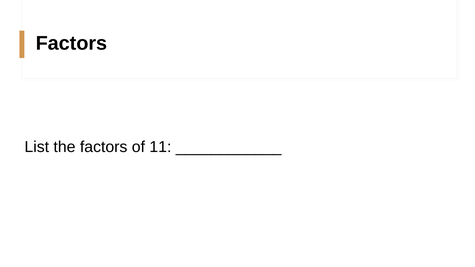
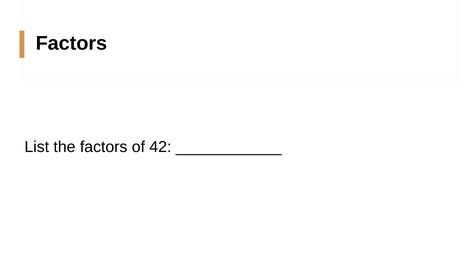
11: 11 -> 42
